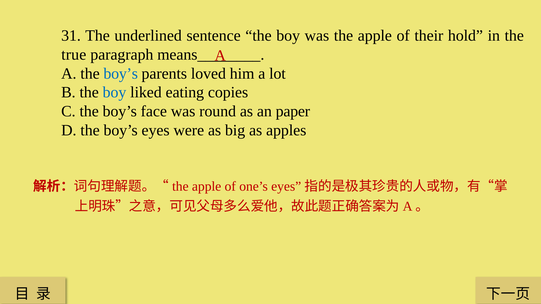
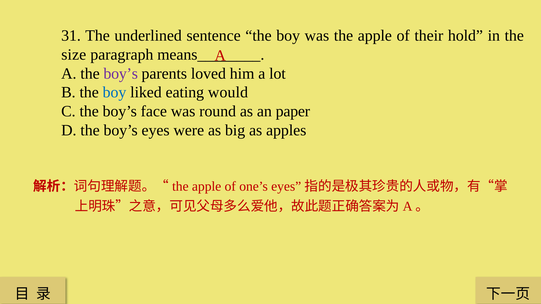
true: true -> size
boy’s at (121, 74) colour: blue -> purple
copies: copies -> would
